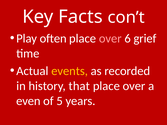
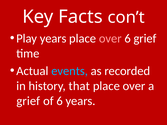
Play often: often -> years
events colour: yellow -> light blue
even at (28, 101): even -> grief
of 5: 5 -> 6
